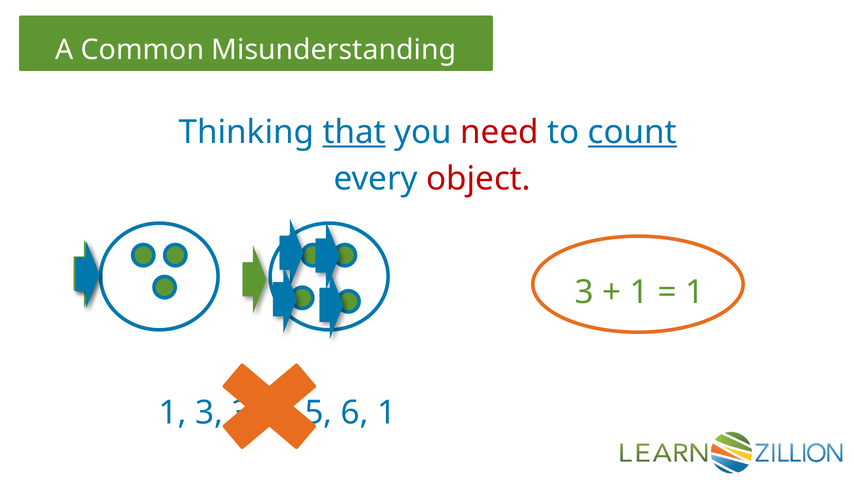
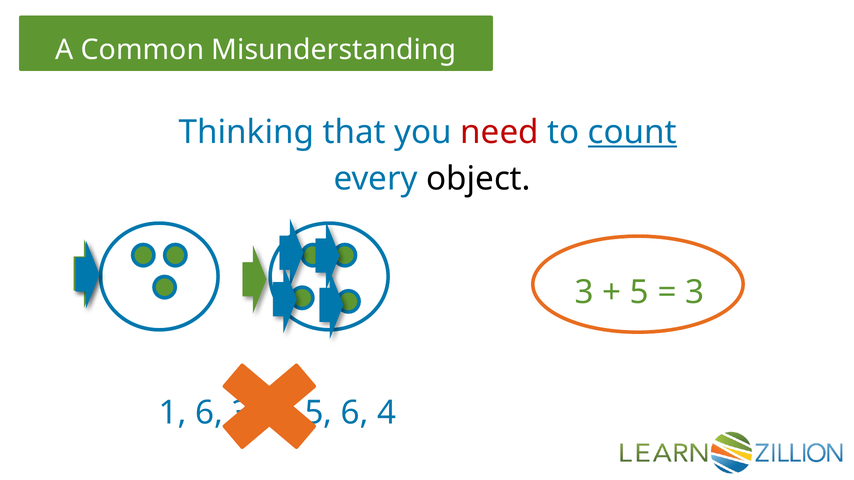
that underline: present -> none
object colour: red -> black
1 at (639, 293): 1 -> 5
1 at (695, 293): 1 -> 3
3 at (209, 413): 3 -> 6
6 1: 1 -> 4
